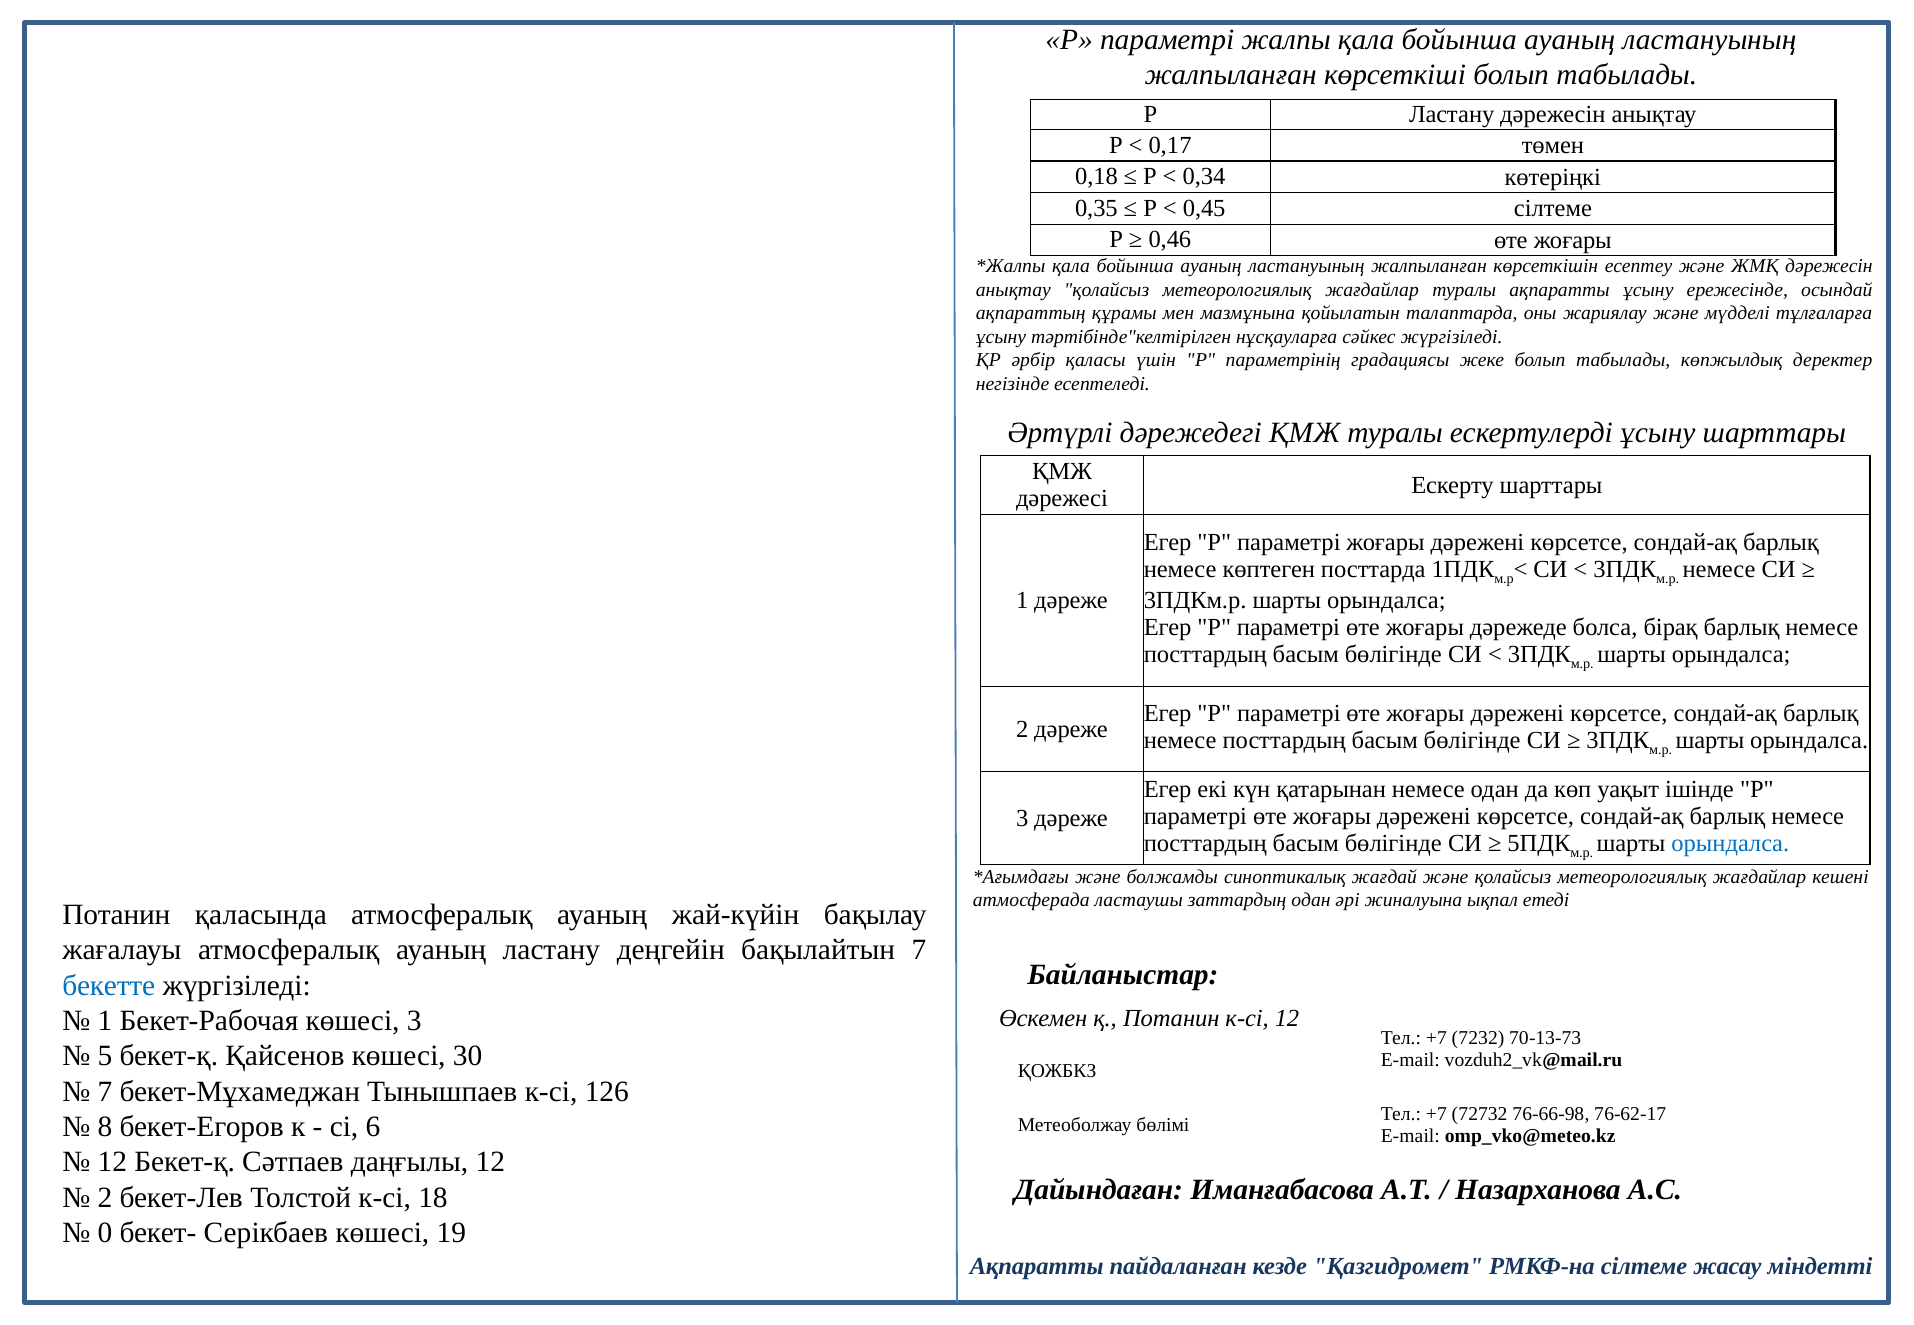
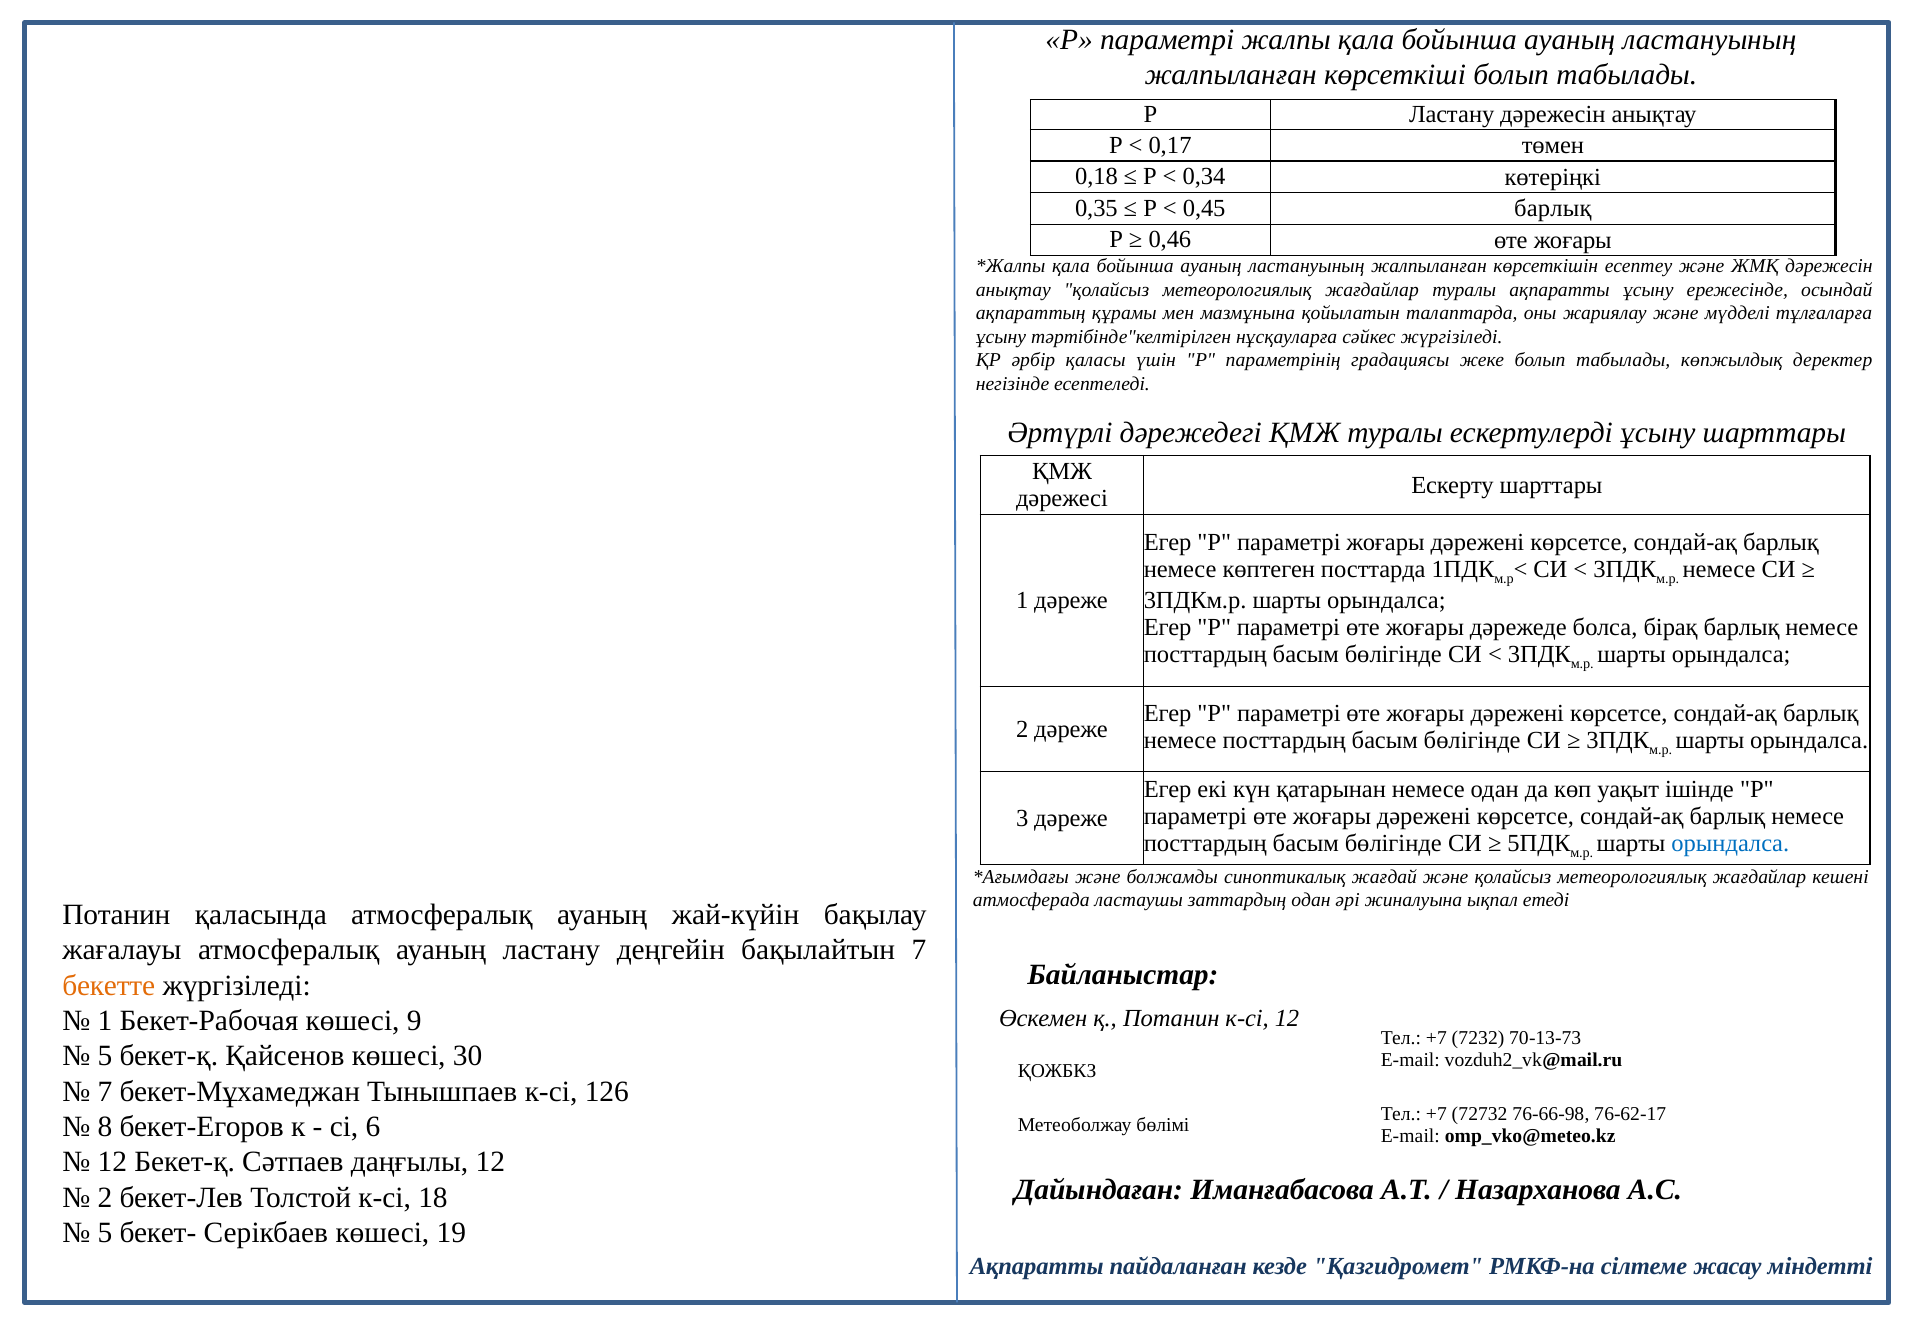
0,45 сілтеме: сілтеме -> барлық
бекетте colour: blue -> orange
көшесі 3: 3 -> 9
0 at (105, 1233): 0 -> 5
